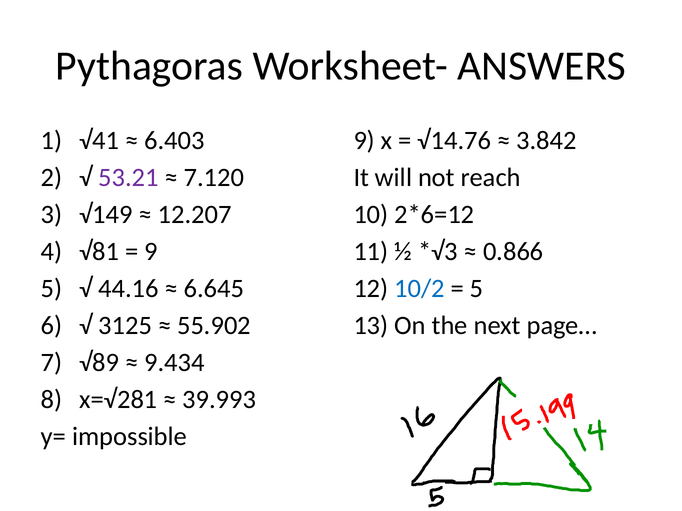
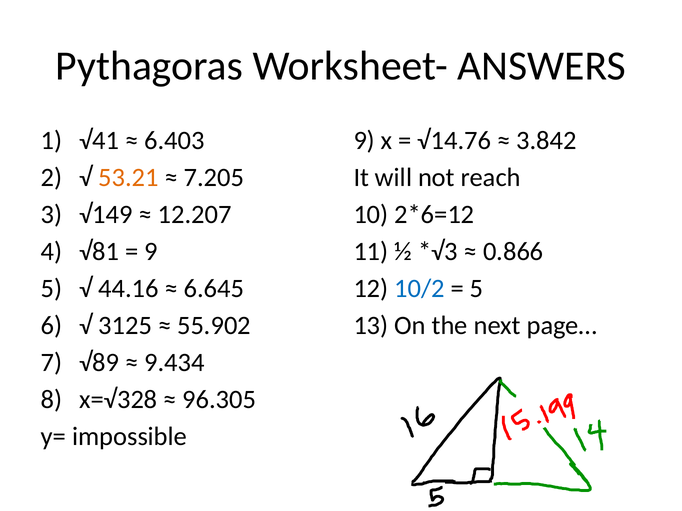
53.21 colour: purple -> orange
7.120: 7.120 -> 7.205
x=√281: x=√281 -> x=√328
39.993: 39.993 -> 96.305
